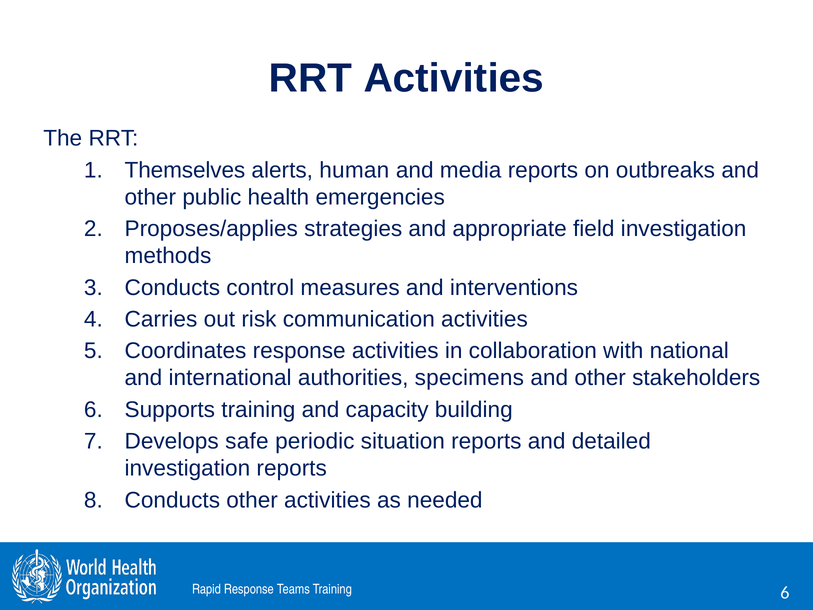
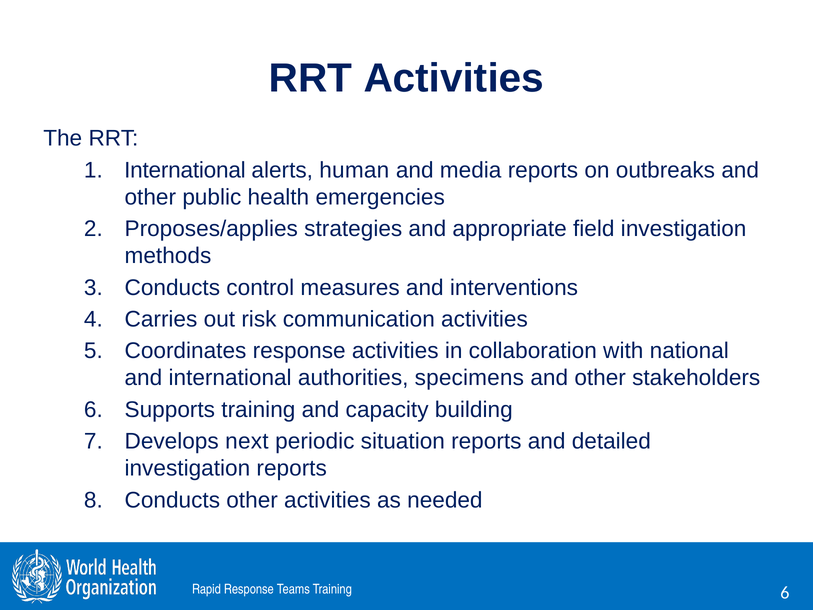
Themselves at (185, 170): Themselves -> International
safe: safe -> next
